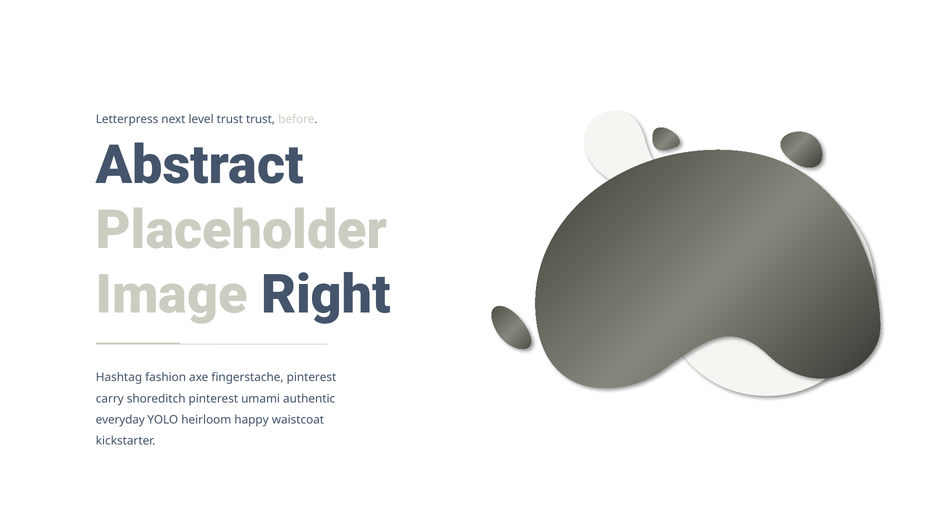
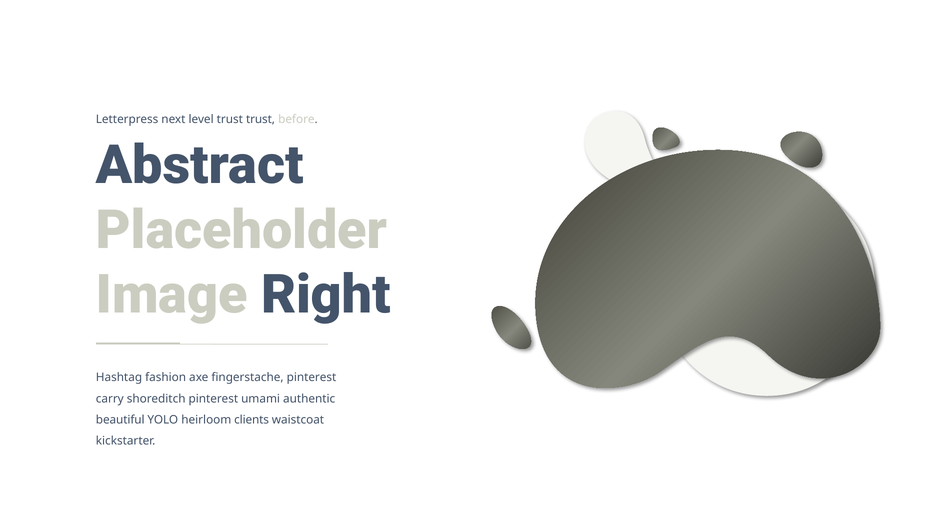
everyday: everyday -> beautiful
happy: happy -> clients
